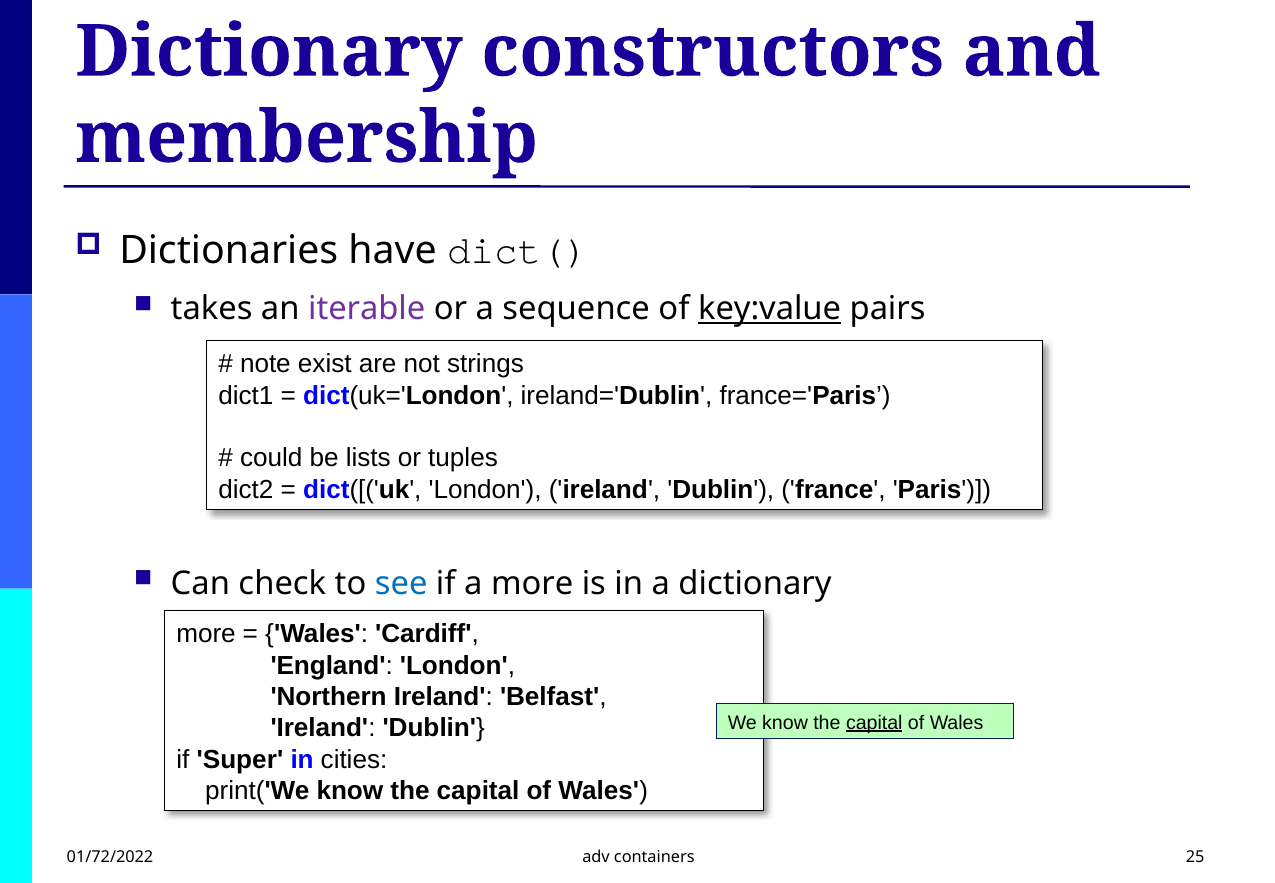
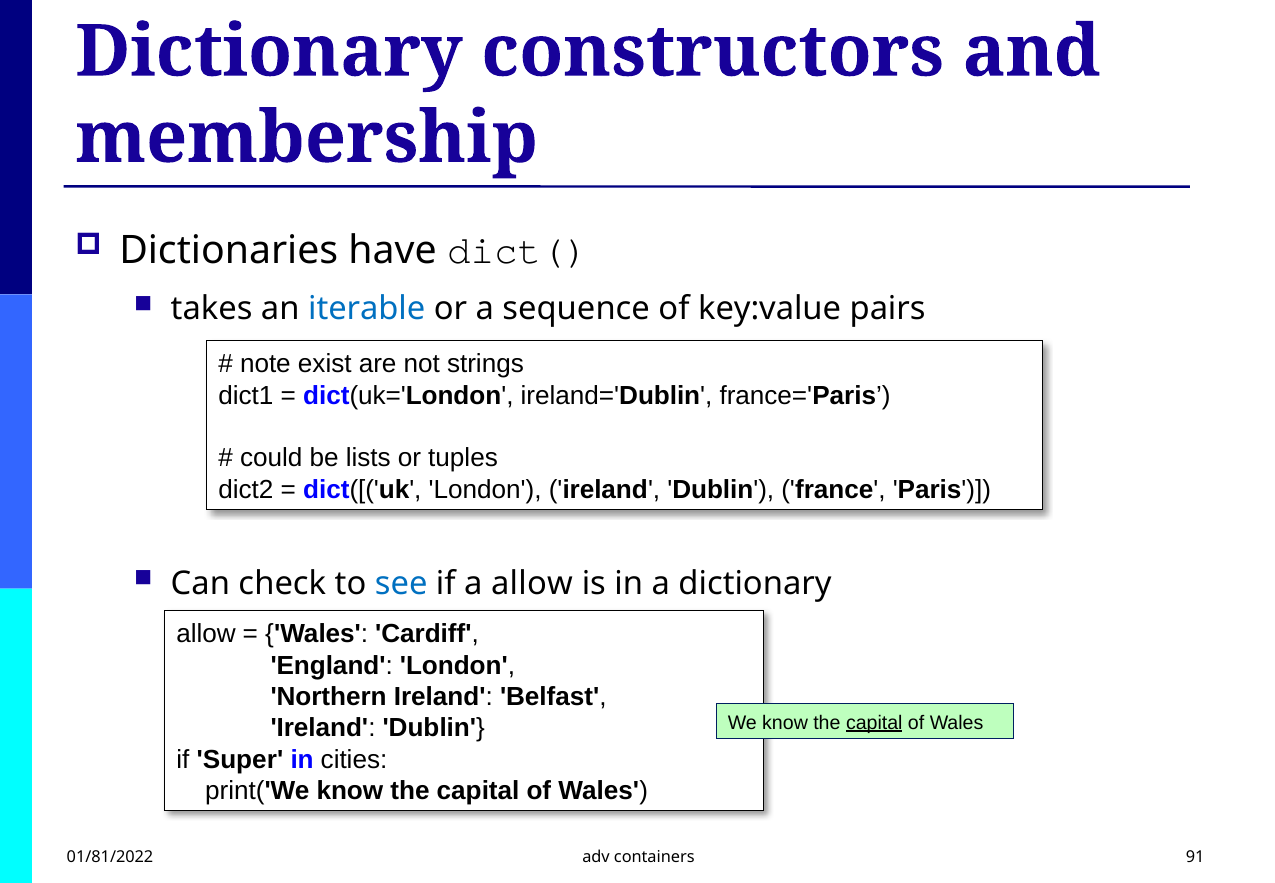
iterable colour: purple -> blue
key:value underline: present -> none
a more: more -> allow
more at (206, 634): more -> allow
01/72/2022: 01/72/2022 -> 01/81/2022
25: 25 -> 91
